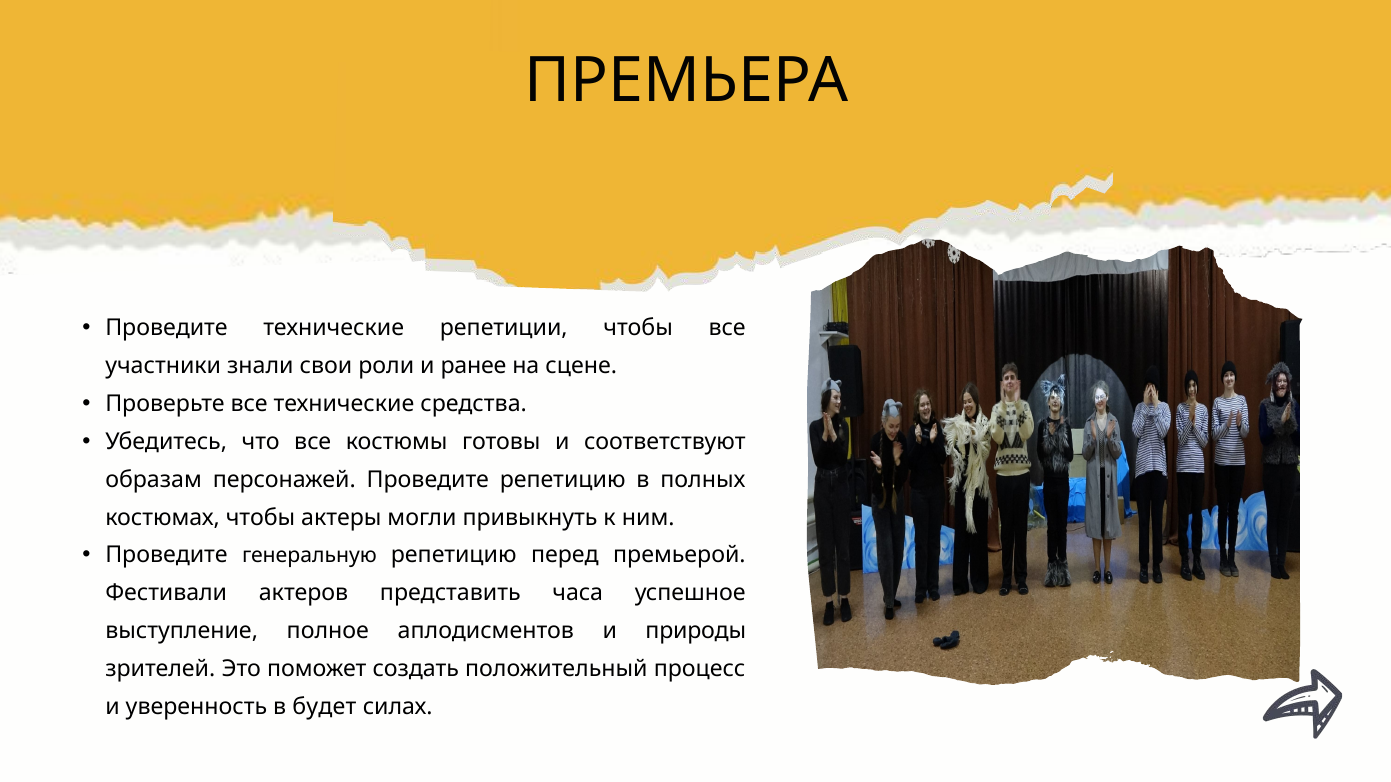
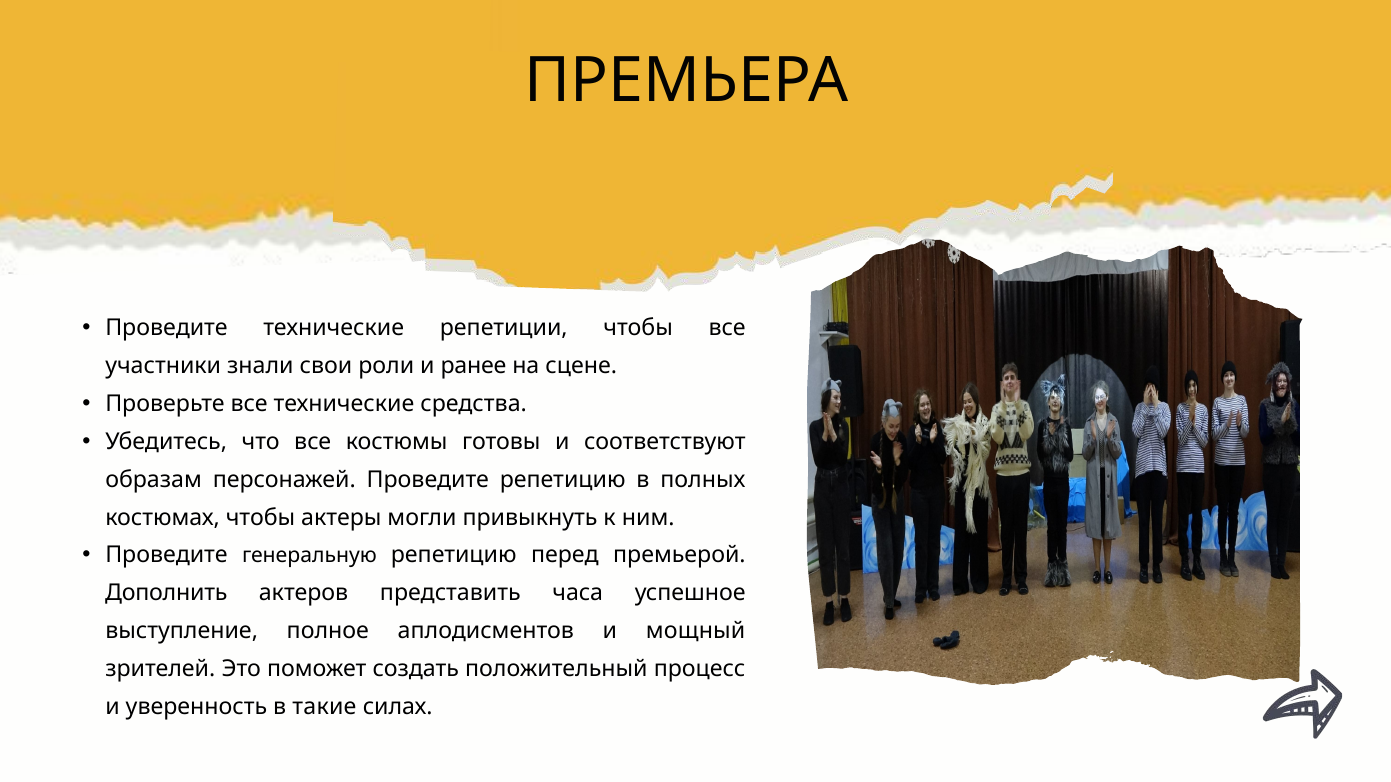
Фестивали: Фестивали -> Дополнить
природы: природы -> мощный
будет: будет -> такие
